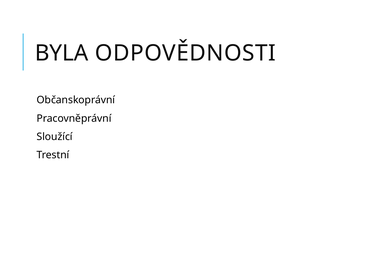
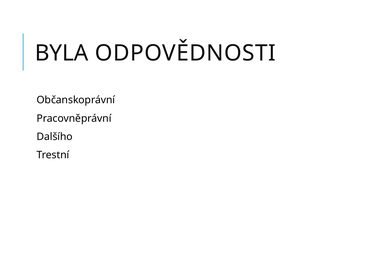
Sloužící: Sloužící -> Dalšího
